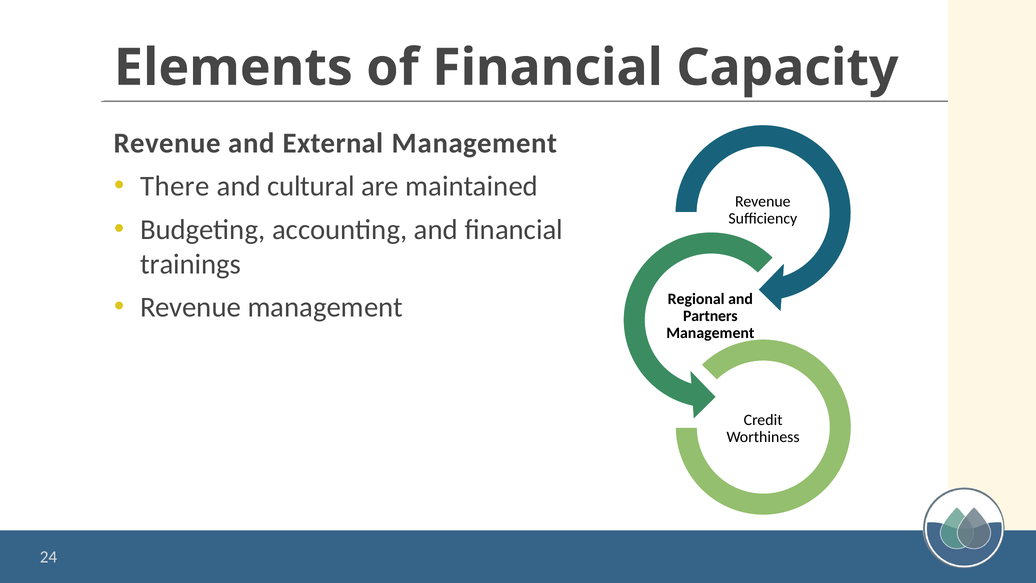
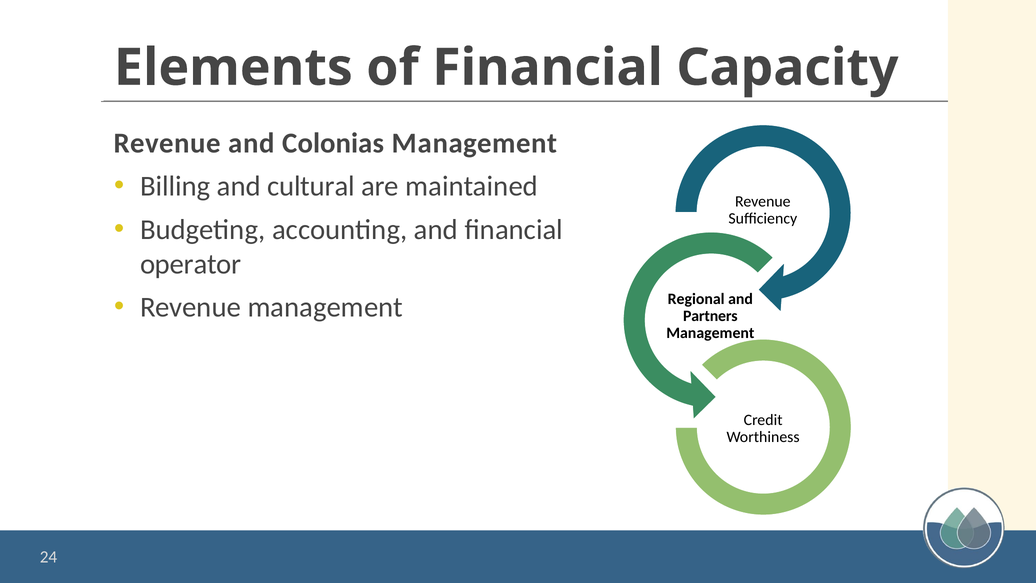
External: External -> Colonias
There: There -> Billing
trainings: trainings -> operator
